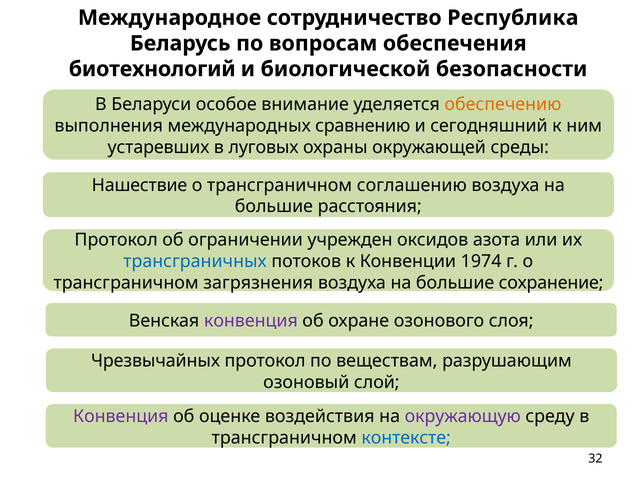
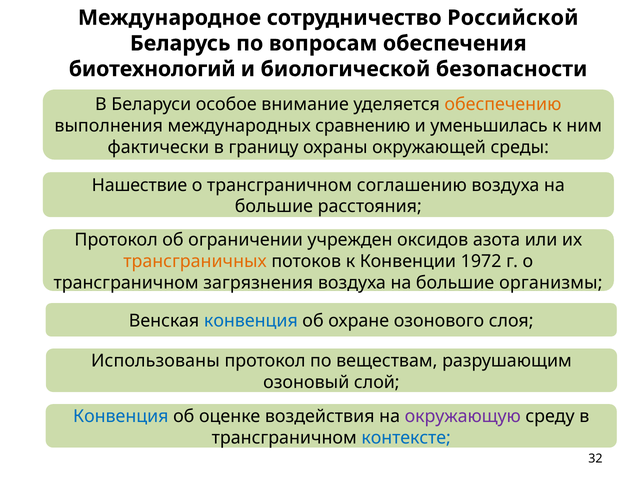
Республика: Республика -> Российской
сегодняшний: сегодняшний -> уменьшилась
устаревших: устаревших -> фактически
луговых: луговых -> границу
трансграничных colour: blue -> orange
1974: 1974 -> 1972
сохранение: сохранение -> организмы
конвенция at (251, 321) colour: purple -> blue
Чрезвычайных: Чрезвычайных -> Использованы
Конвенция at (121, 416) colour: purple -> blue
